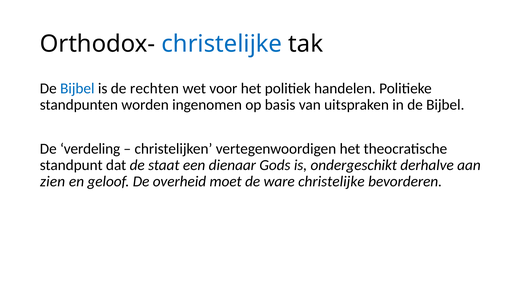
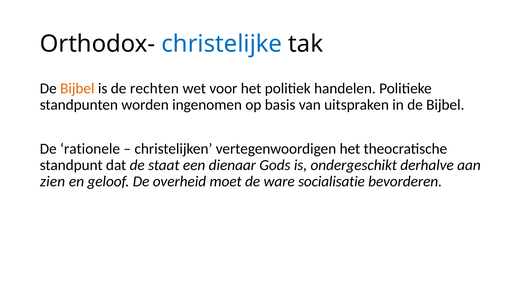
Bijbel at (77, 88) colour: blue -> orange
verdeling: verdeling -> rationele
ware christelijke: christelijke -> socialisatie
